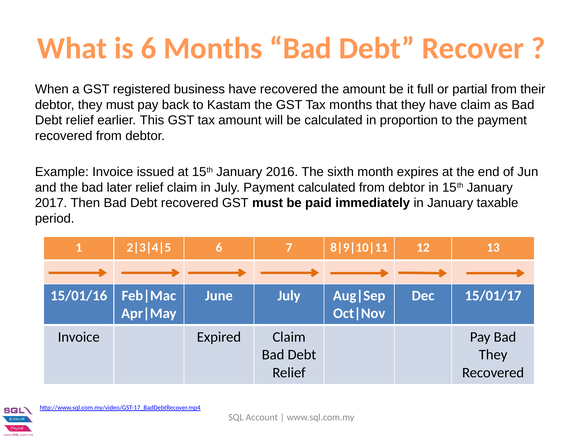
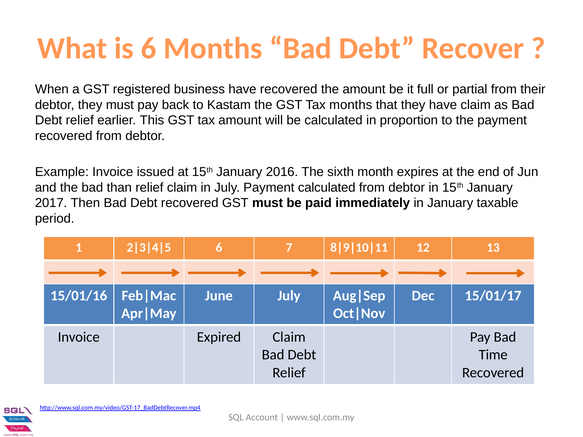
later: later -> than
They at (493, 355): They -> Time
